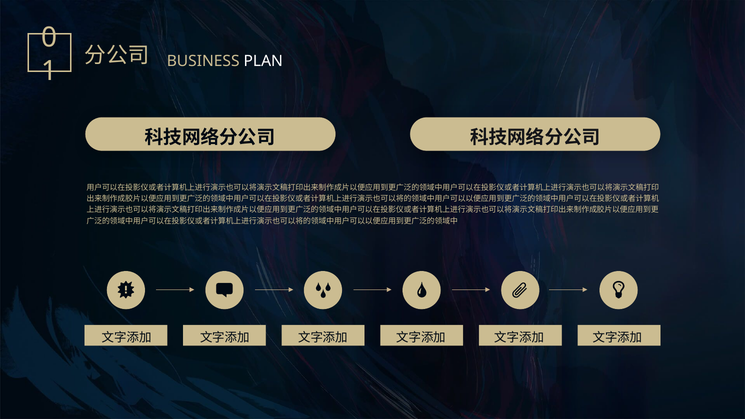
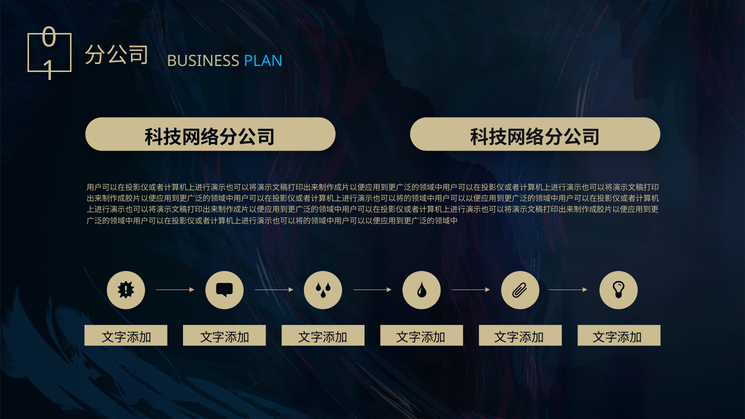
PLAN colour: white -> light blue
